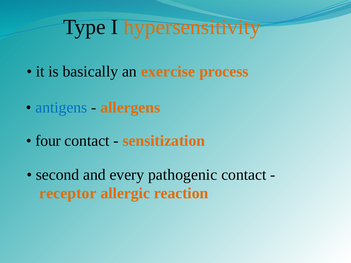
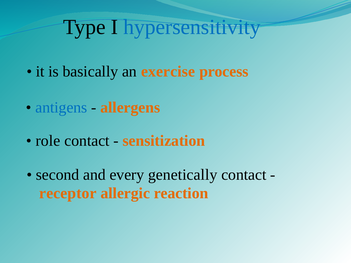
hypersensitivity colour: orange -> blue
four: four -> role
pathogenic: pathogenic -> genetically
